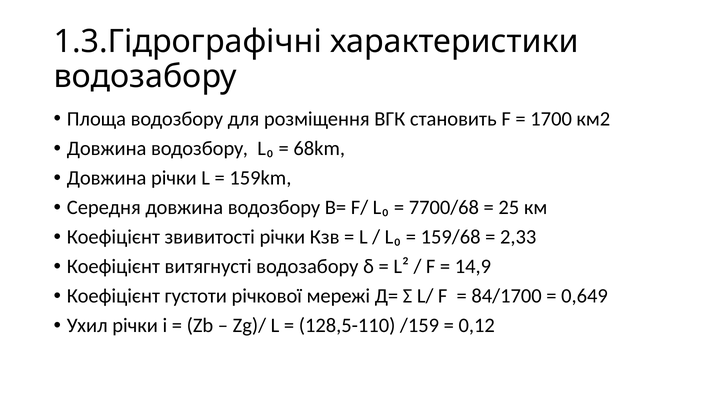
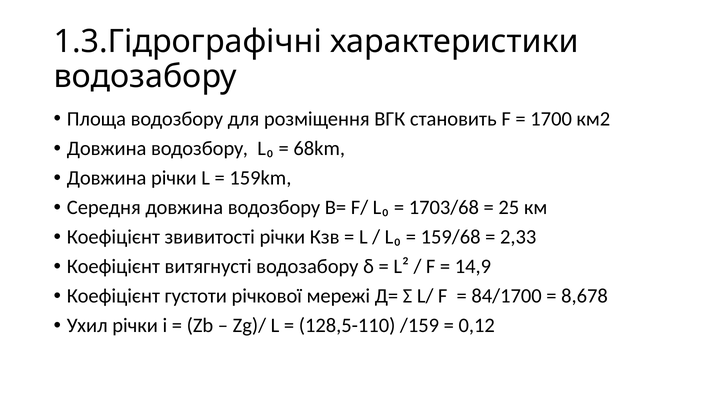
7700/68: 7700/68 -> 1703/68
0,649: 0,649 -> 8,678
